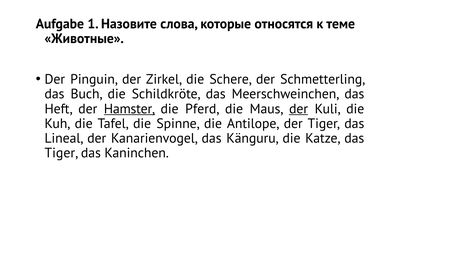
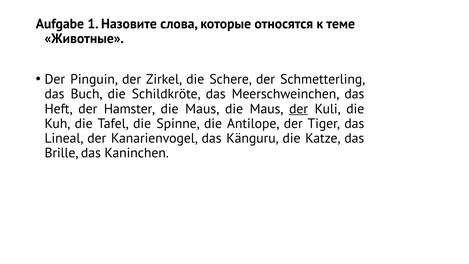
Hamster underline: present -> none
Pferd at (202, 109): Pferd -> Maus
Tiger at (61, 153): Tiger -> Brille
